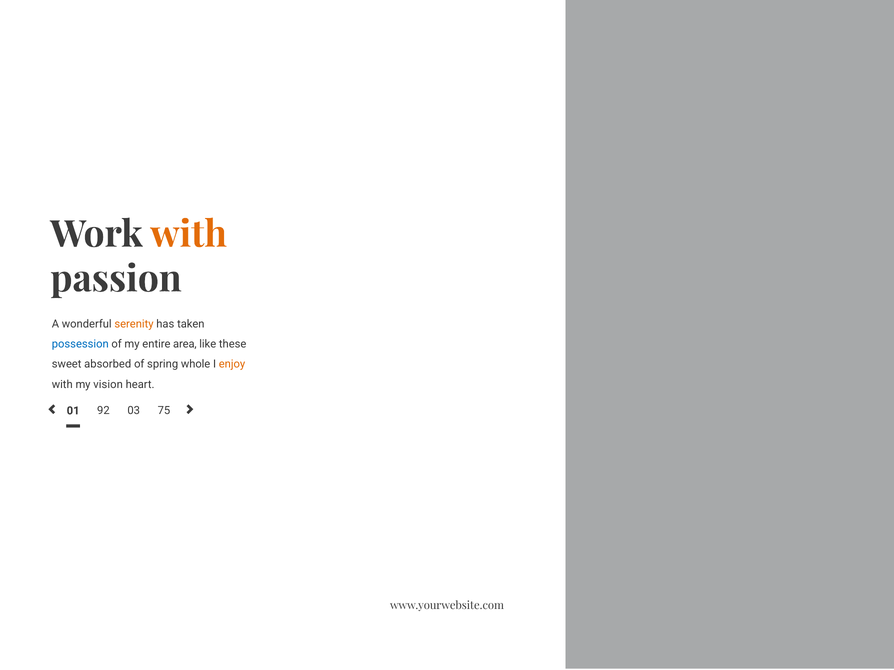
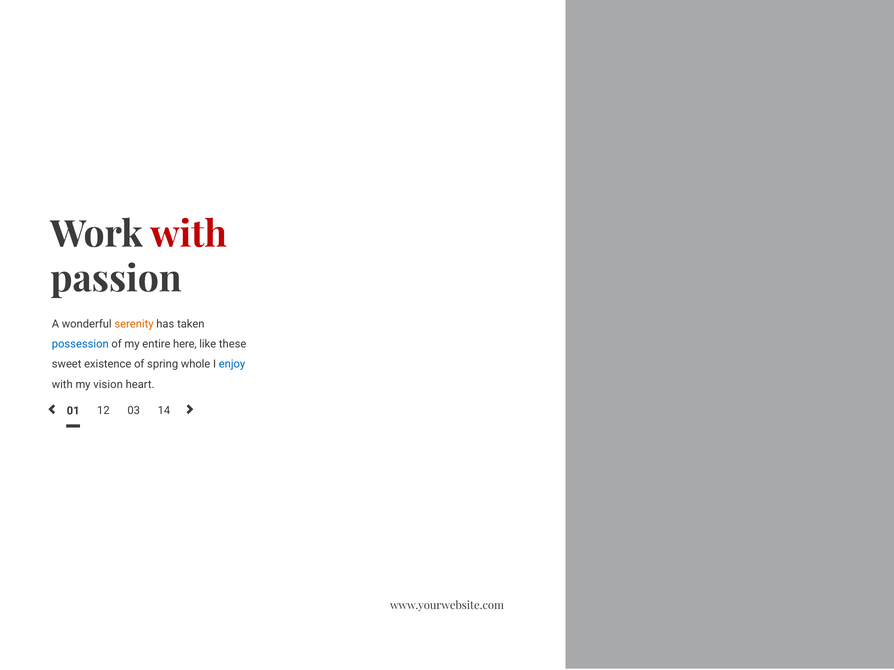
with at (189, 235) colour: orange -> red
area: area -> here
absorbed: absorbed -> existence
enjoy colour: orange -> blue
92: 92 -> 12
75: 75 -> 14
